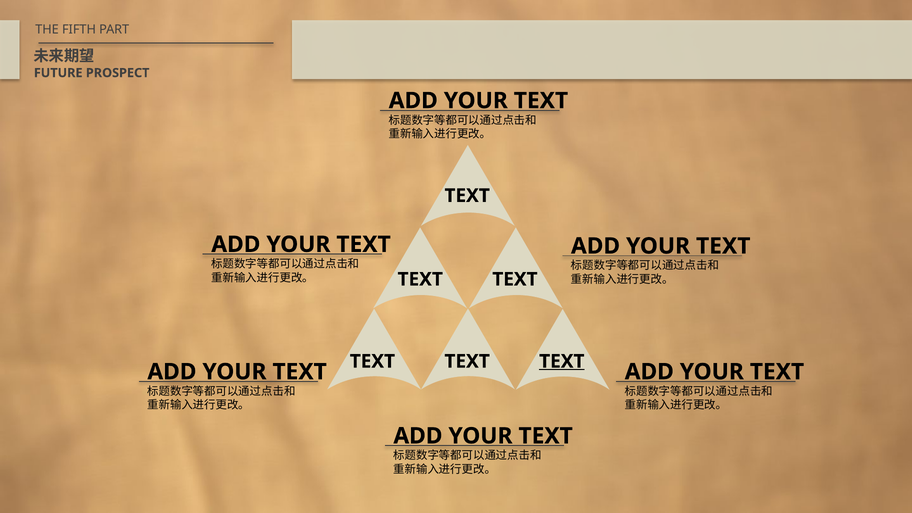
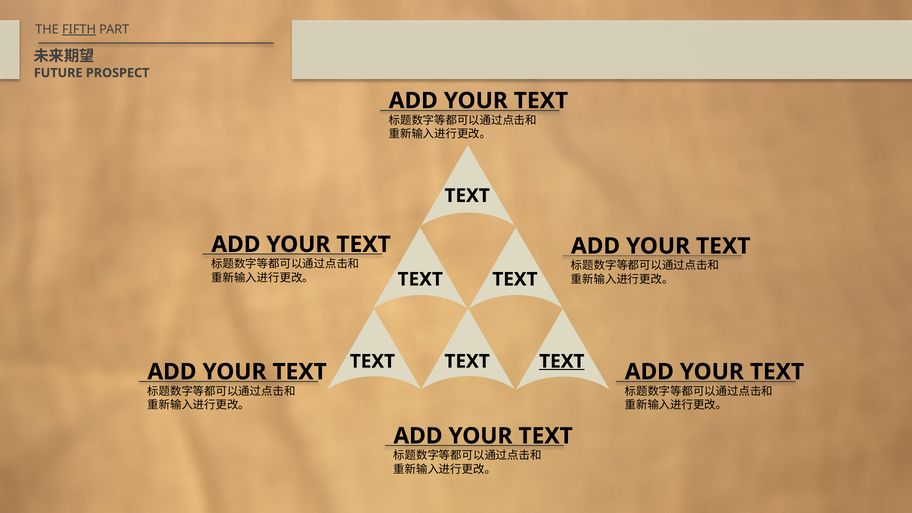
FIFTH underline: none -> present
